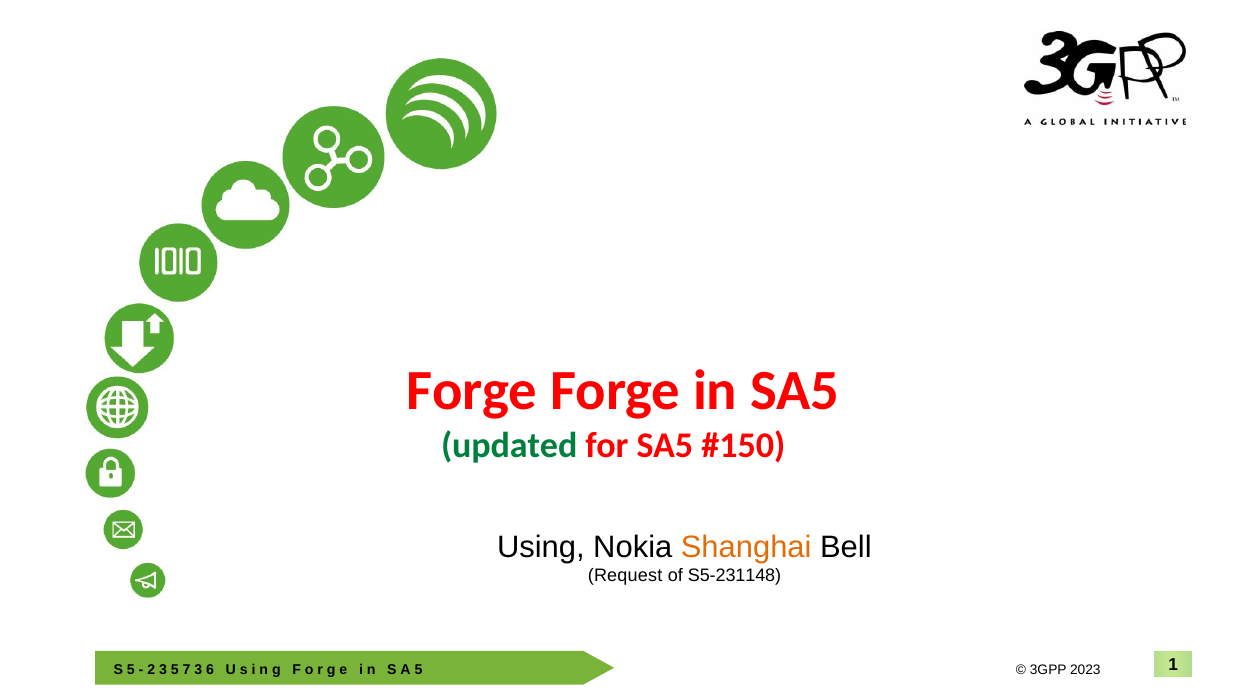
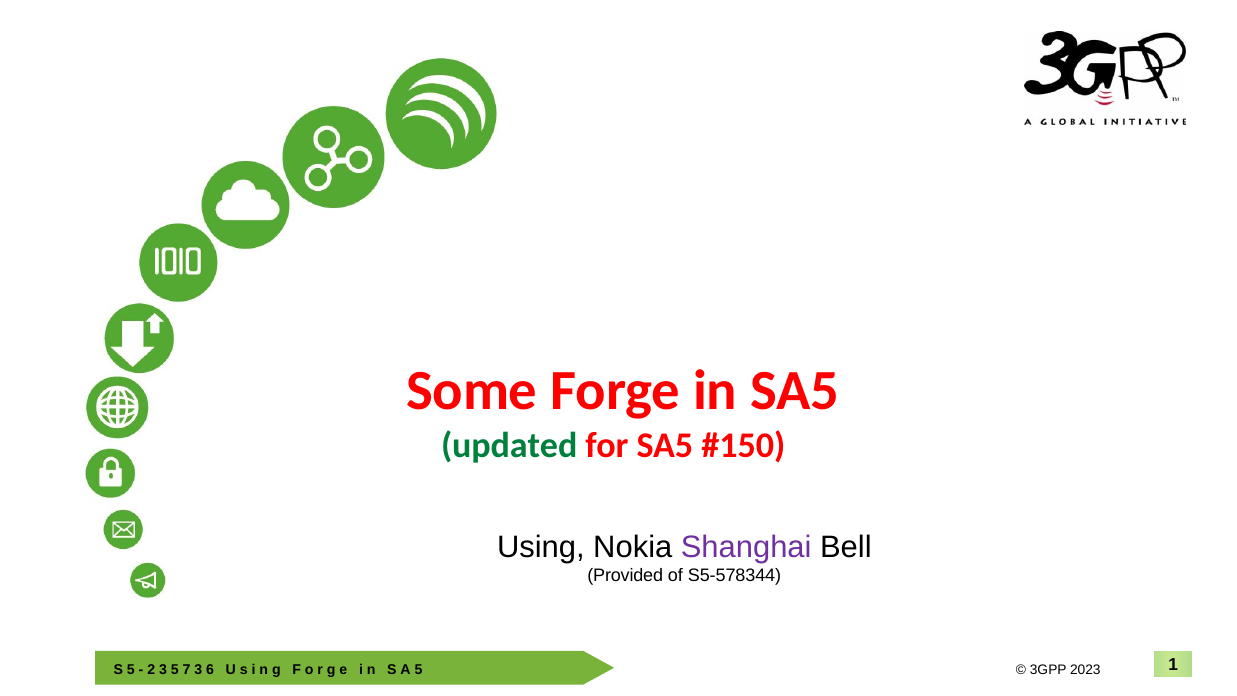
Forge at (472, 391): Forge -> Some
Shanghai colour: orange -> purple
Request: Request -> Provided
S5-231148: S5-231148 -> S5-578344
